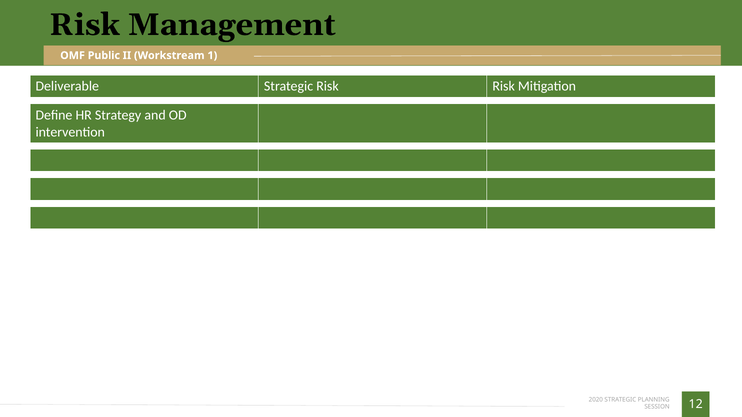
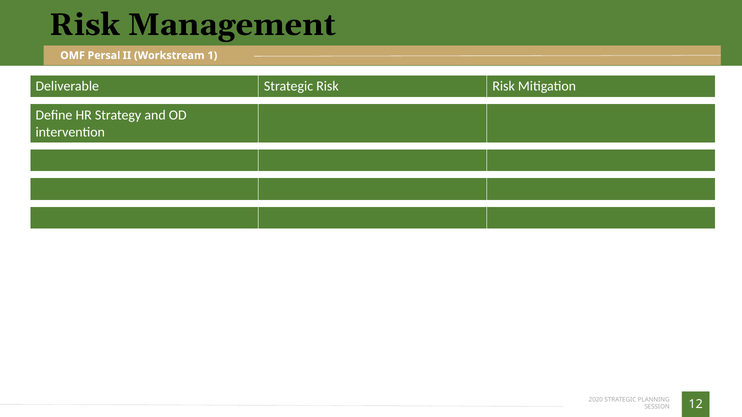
Public: Public -> Persal
